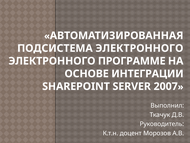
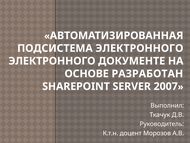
ПРОГРАММЕ: ПРОГРАММЕ -> ДОКУМЕНТЕ
ИНТЕГРАЦИИ: ИНТЕГРАЦИИ -> РАЗРАБОТАН
